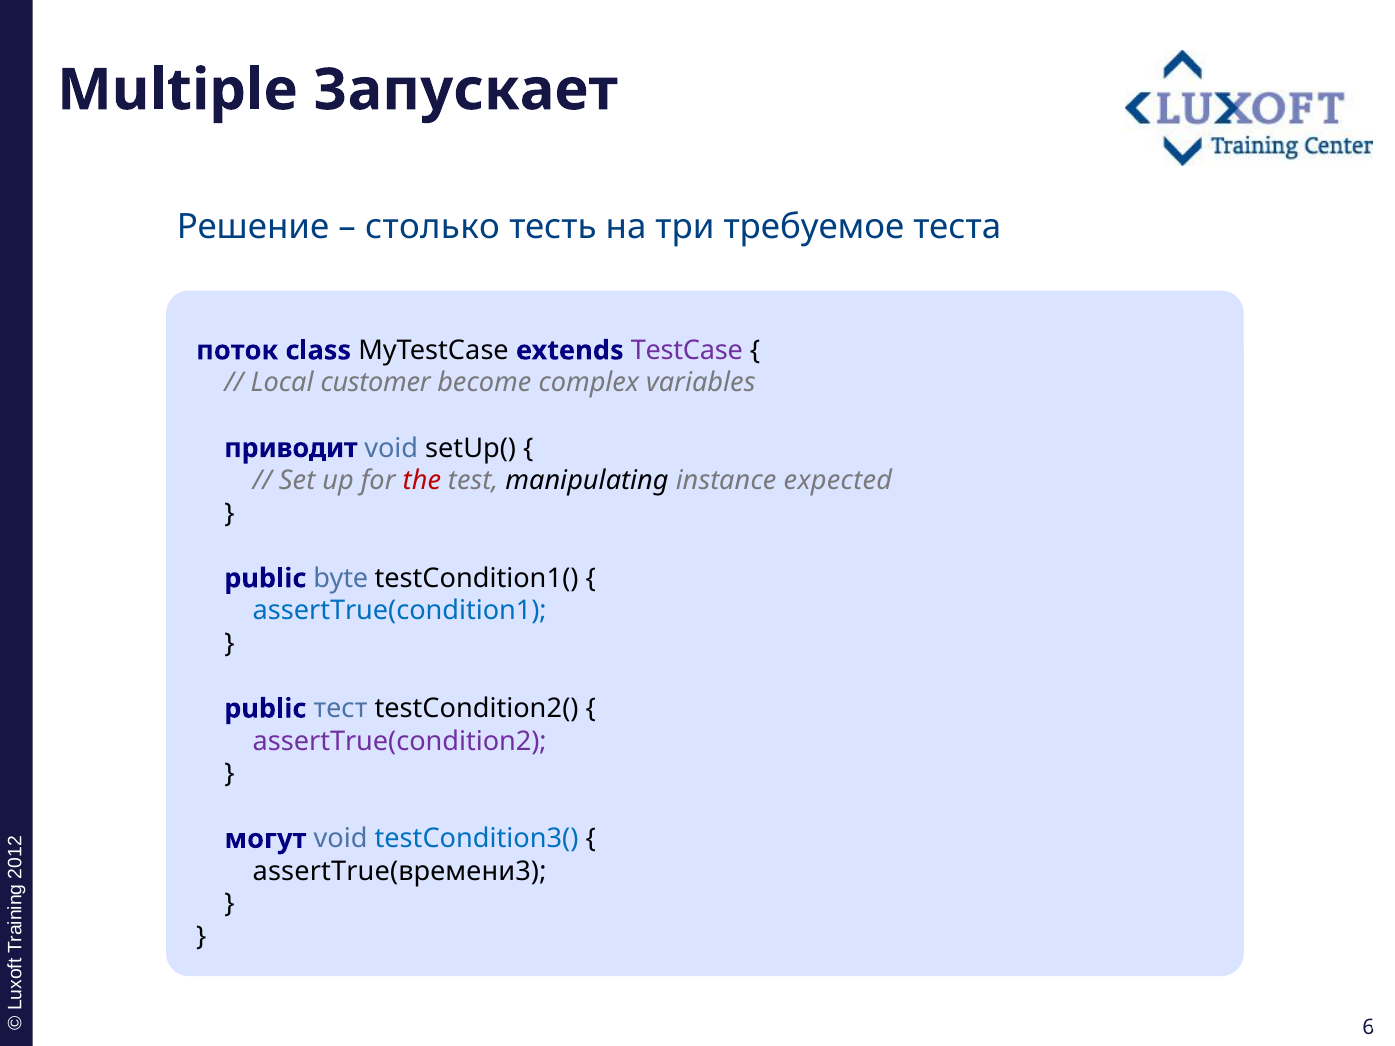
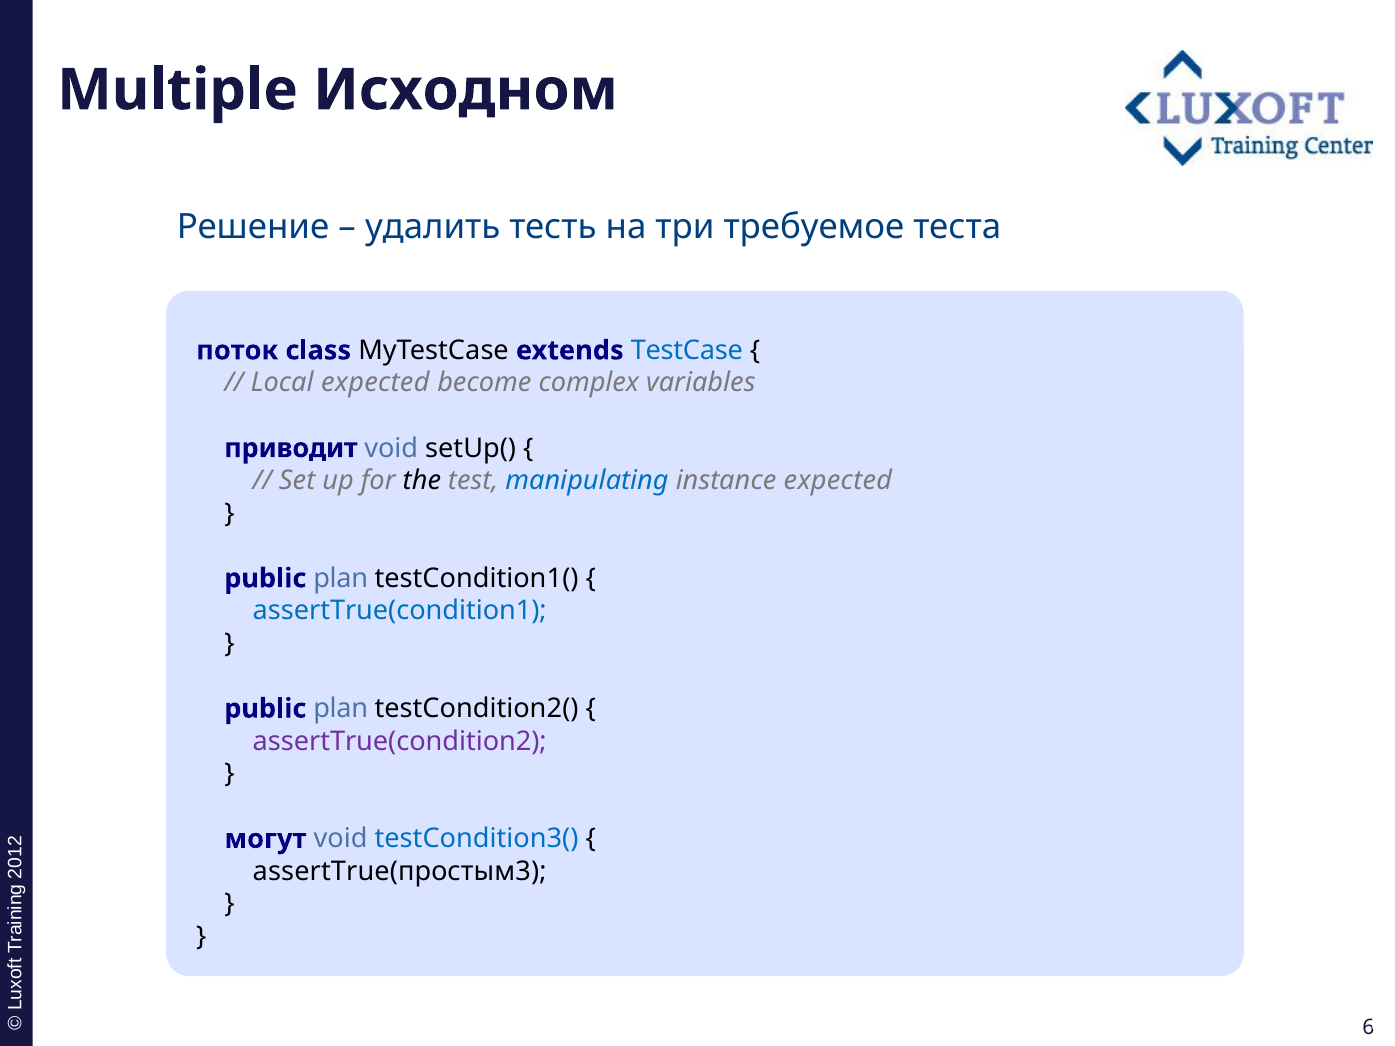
Запускает: Запускает -> Исходном
столько: столько -> удалить
TestCase colour: purple -> blue
Local customer: customer -> expected
the colour: red -> black
manipulating colour: black -> blue
byte at (341, 579): byte -> plan
тест at (341, 709): тест -> plan
assertTrue(времени3: assertTrue(времени3 -> assertTrue(простым3
